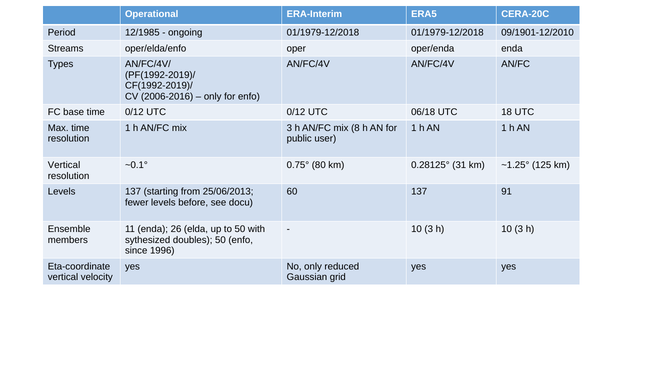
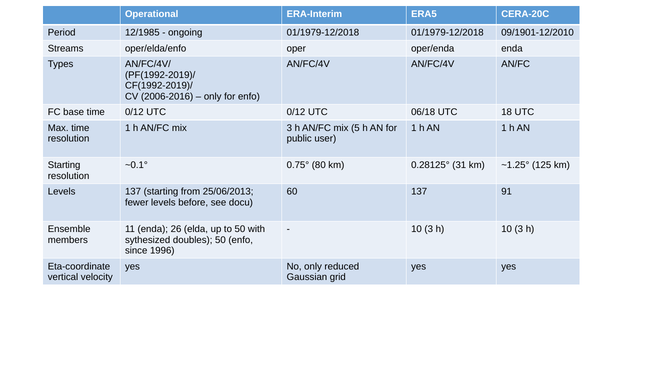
8: 8 -> 5
Vertical at (64, 165): Vertical -> Starting
